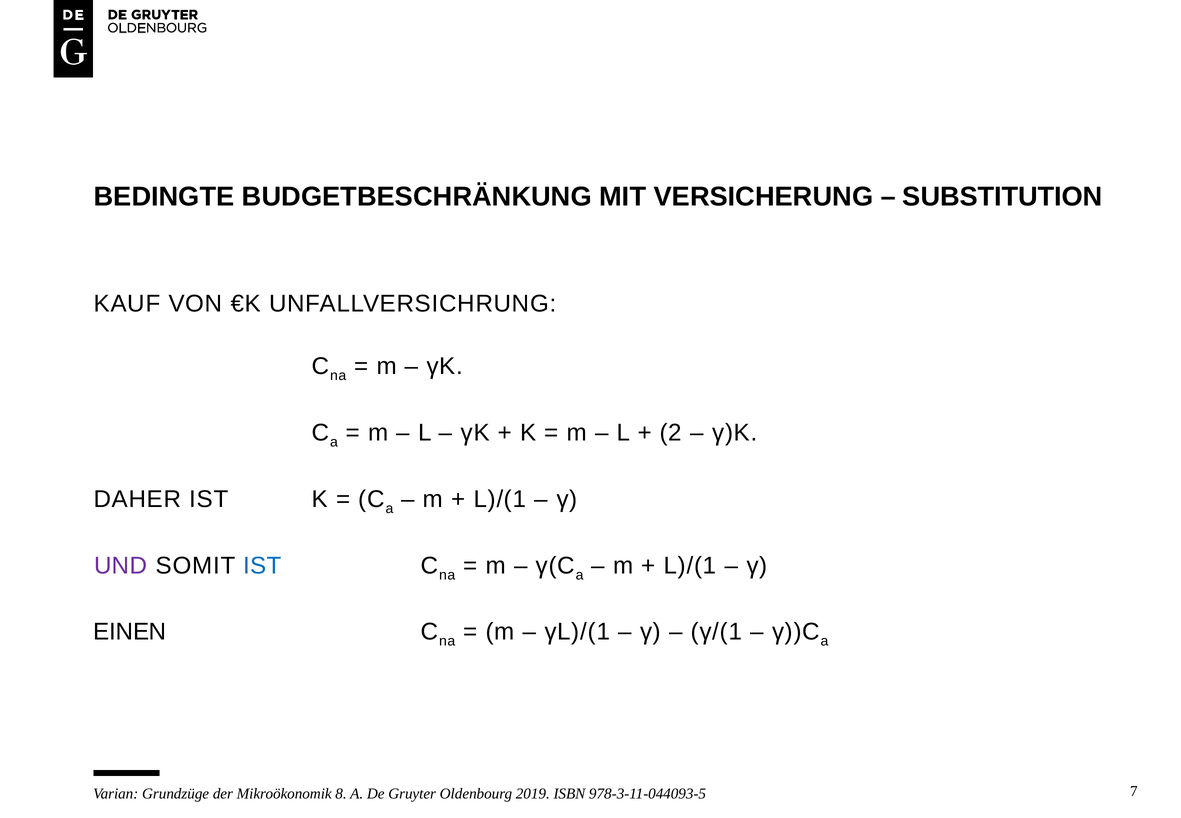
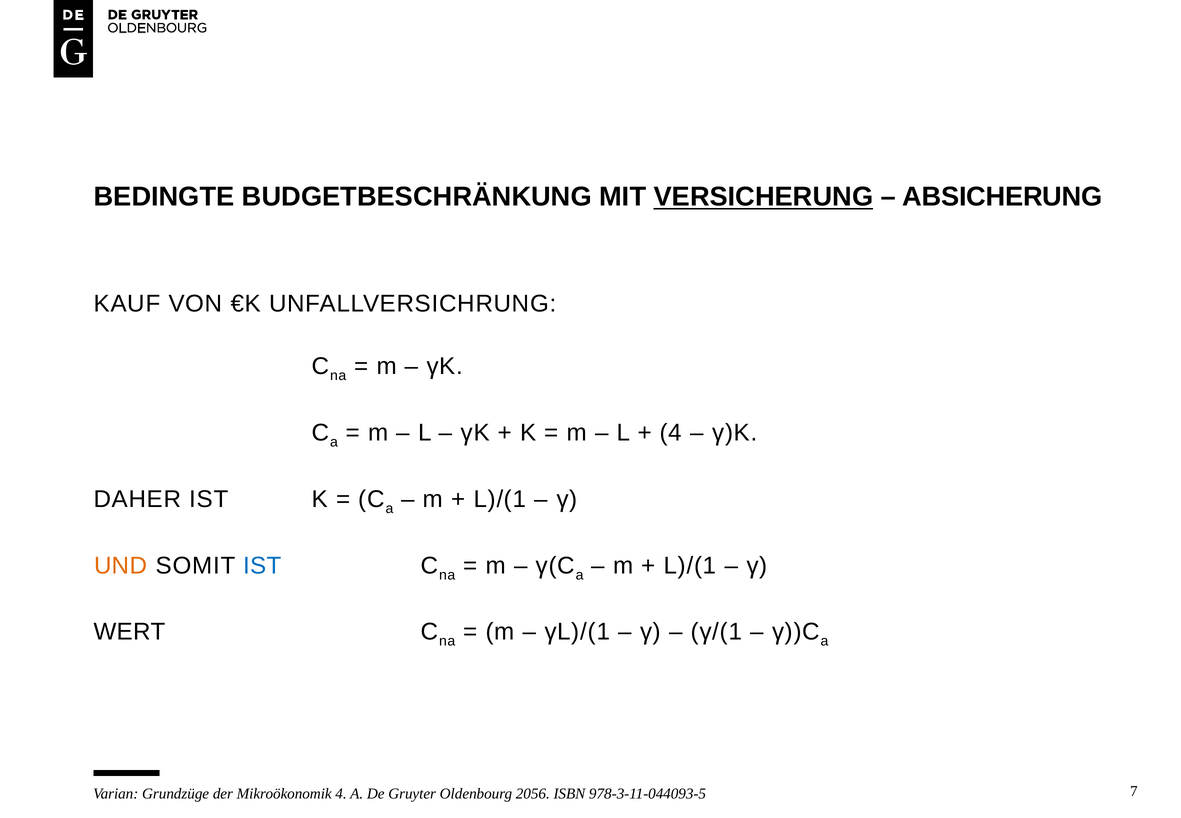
VERSICHERUNG underline: none -> present
SUBSTITUTION: SUBSTITUTION -> ABSICHERUNG
2 at (671, 433): 2 -> 4
UND colour: purple -> orange
EINEN: EINEN -> WERT
Mikroökonomik 8: 8 -> 4
2019: 2019 -> 2056
